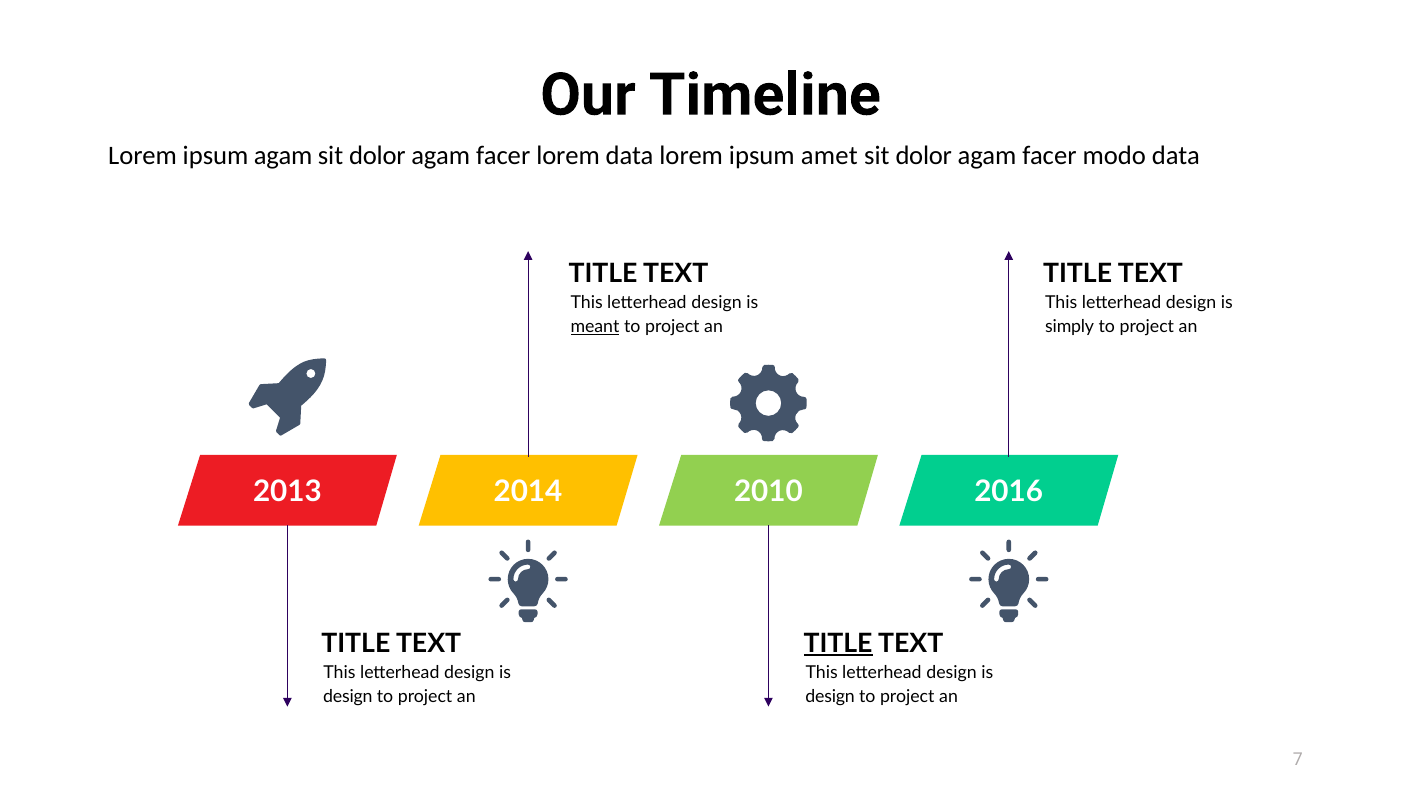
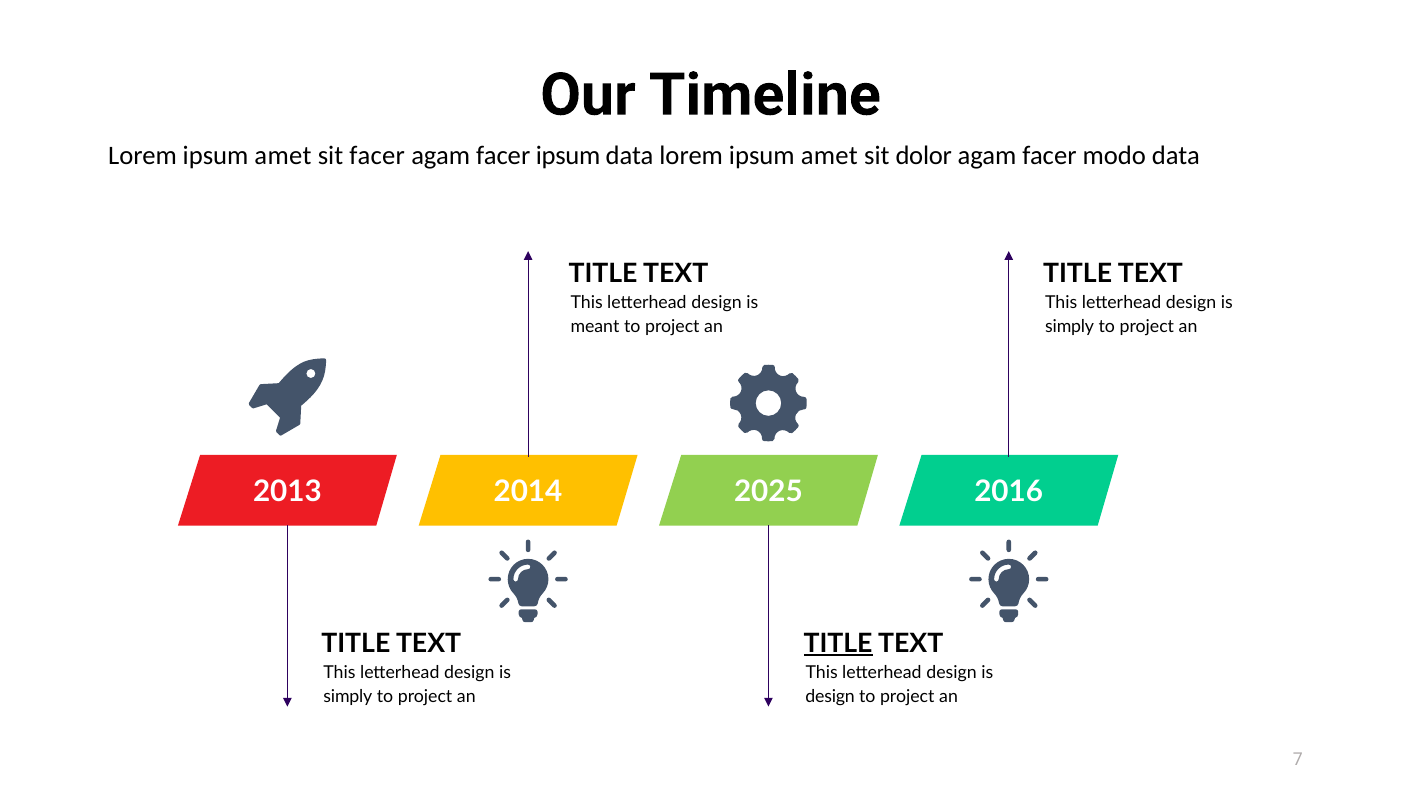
agam at (283, 155): agam -> amet
dolor at (377, 155): dolor -> facer
facer lorem: lorem -> ipsum
meant underline: present -> none
2010: 2010 -> 2025
design at (348, 696): design -> simply
